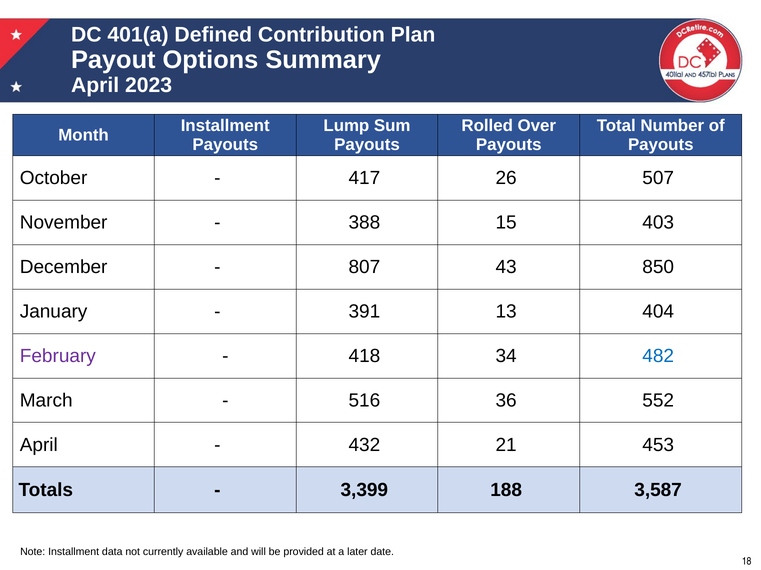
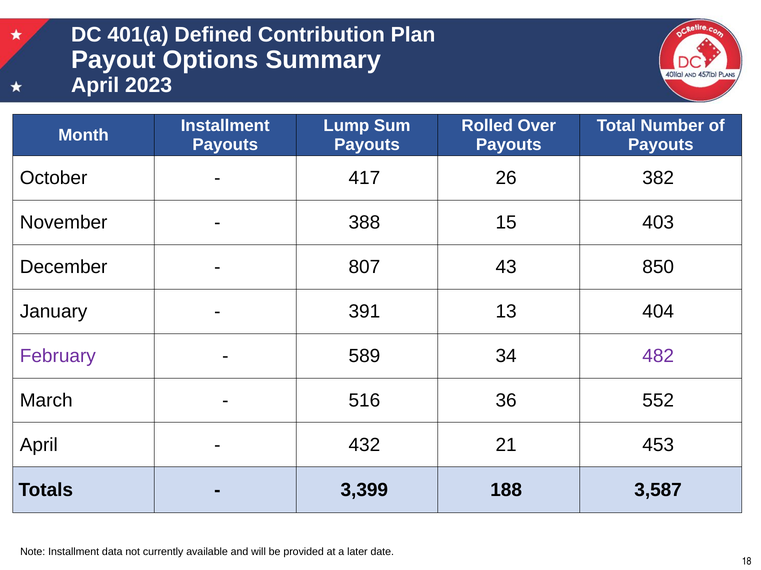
507: 507 -> 382
418: 418 -> 589
482 colour: blue -> purple
